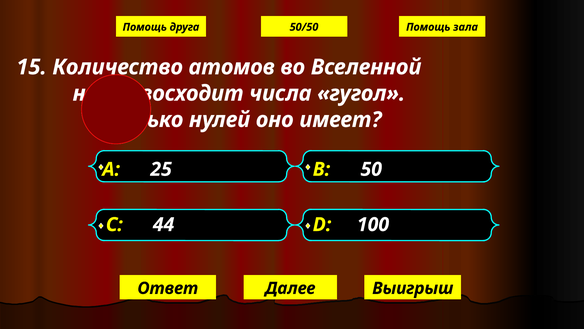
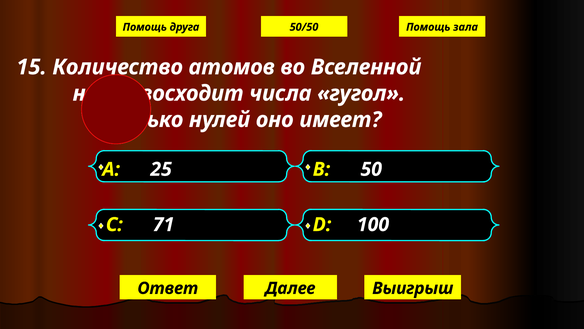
44: 44 -> 71
